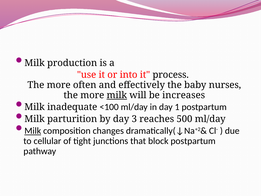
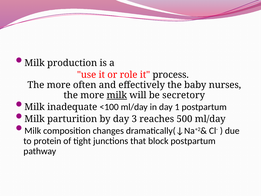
into: into -> role
increases: increases -> secretory
Milk at (33, 131) underline: present -> none
cellular: cellular -> protein
